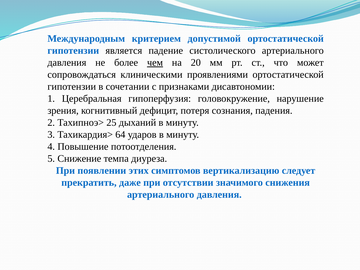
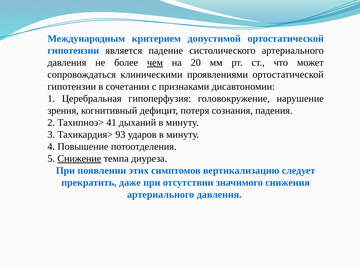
25: 25 -> 41
64: 64 -> 93
Снижение underline: none -> present
